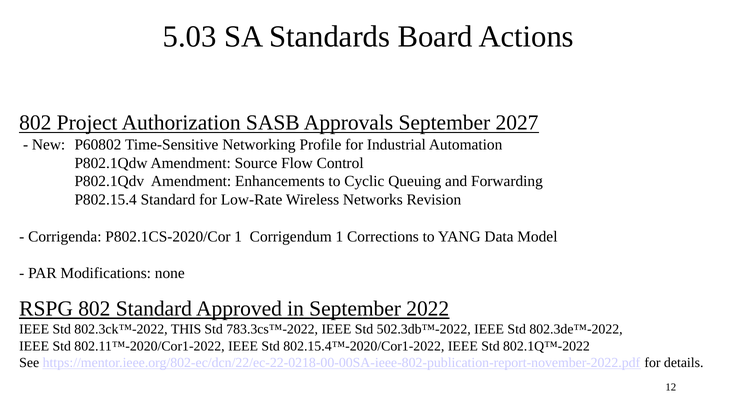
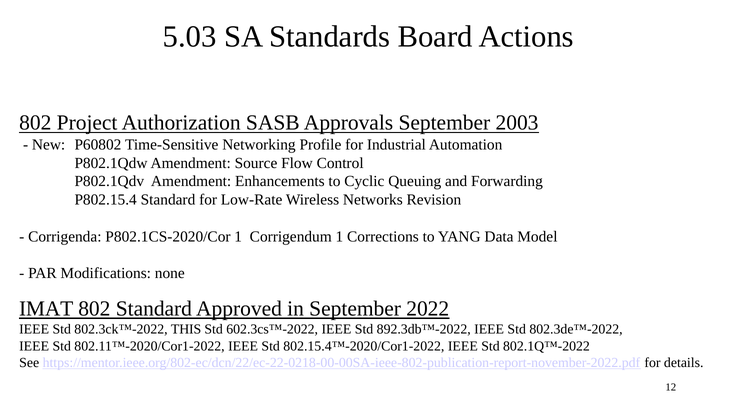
2027: 2027 -> 2003
RSPG: RSPG -> IMAT
783.3cs™-2022: 783.3cs™-2022 -> 602.3cs™-2022
502.3db™-2022: 502.3db™-2022 -> 892.3db™-2022
